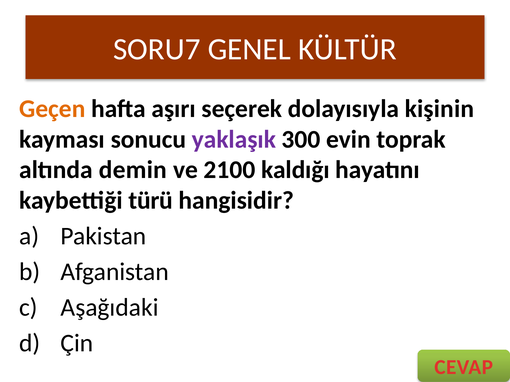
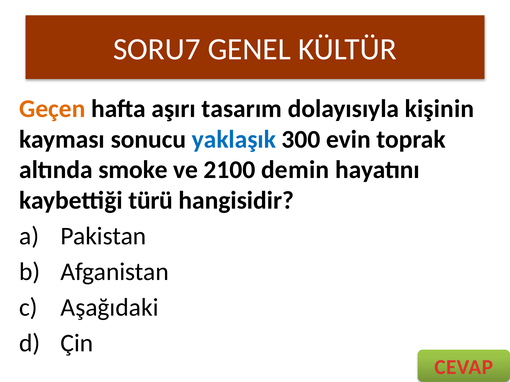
seçerek: seçerek -> tasarım
yaklaşık colour: purple -> blue
demin: demin -> smoke
kaldığı: kaldığı -> demin
